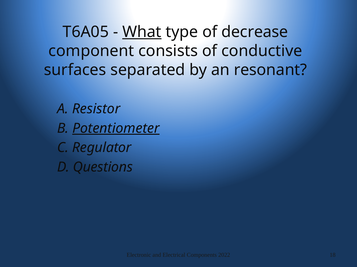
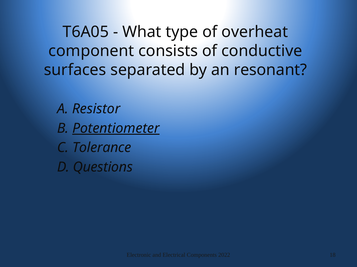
What underline: present -> none
decrease: decrease -> overheat
Regulator: Regulator -> Tolerance
